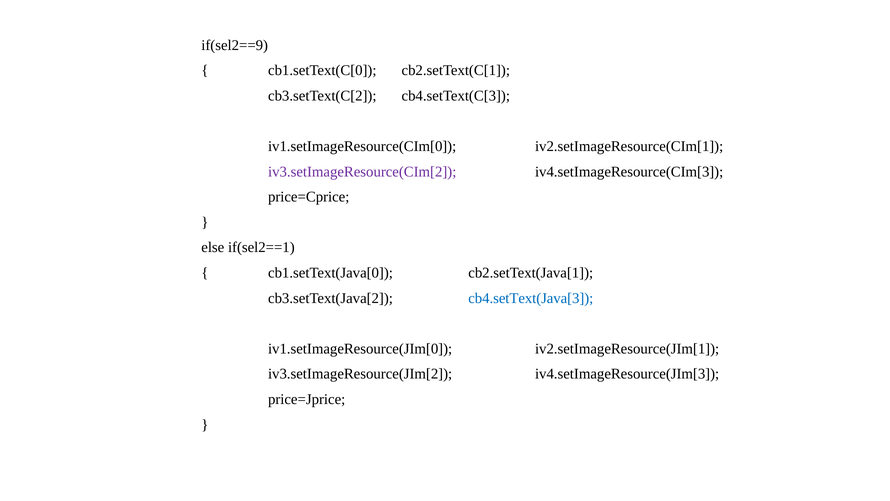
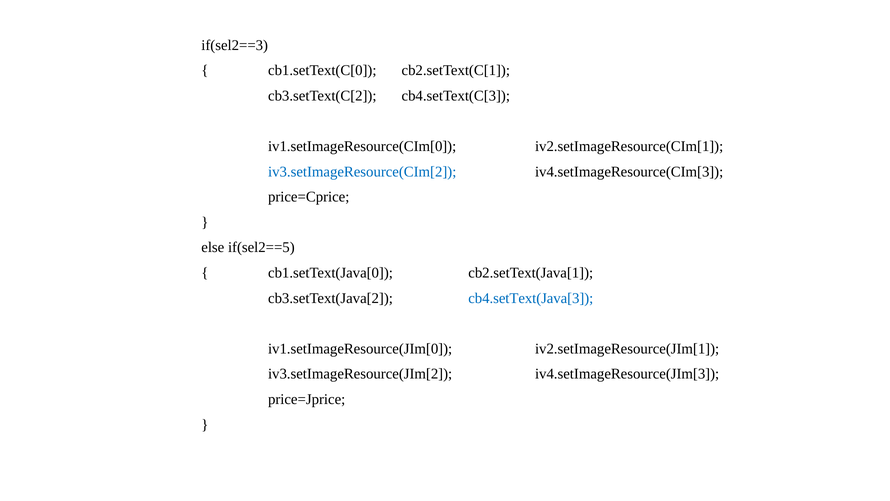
if(sel2==9: if(sel2==9 -> if(sel2==3
iv3.setImageResource(CIm[2 colour: purple -> blue
if(sel2==1: if(sel2==1 -> if(sel2==5
